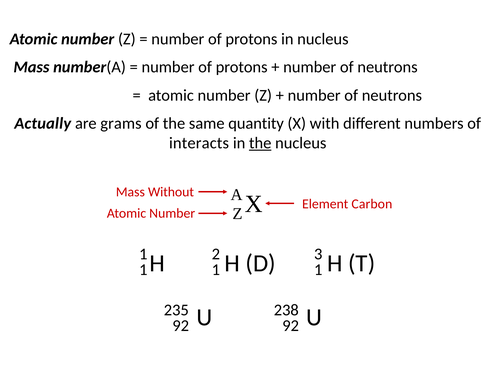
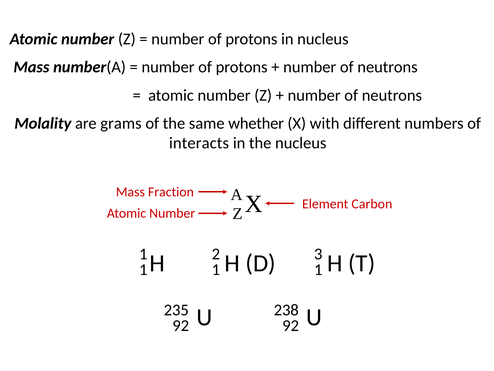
Actually: Actually -> Molality
quantity: quantity -> whether
the at (260, 143) underline: present -> none
Without: Without -> Fraction
